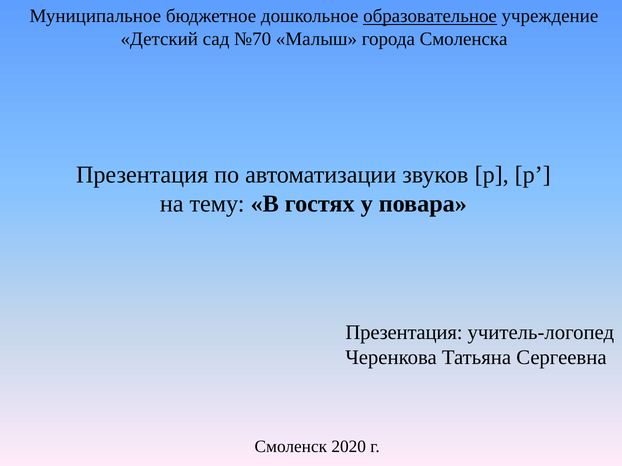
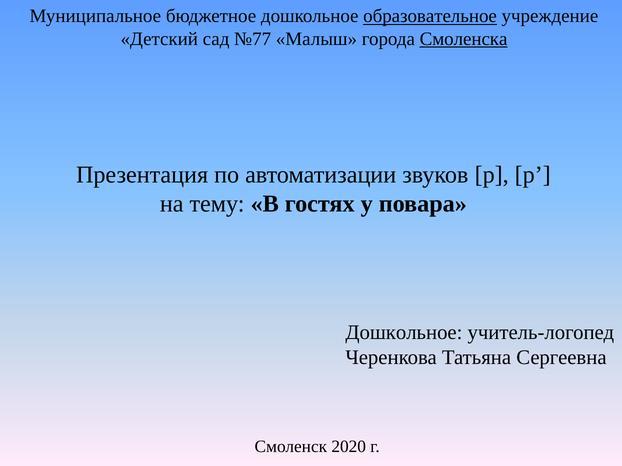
№70: №70 -> №77
Смоленска underline: none -> present
Презентация at (404, 333): Презентация -> Дошкольное
